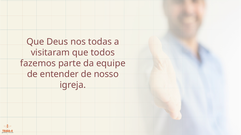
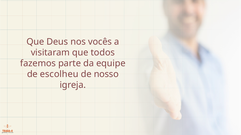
todas: todas -> vocês
entender: entender -> escolheu
